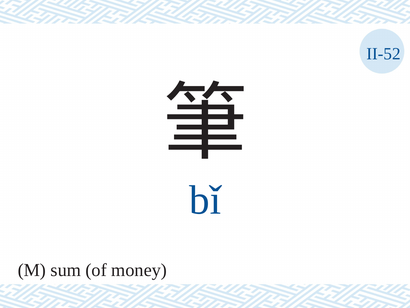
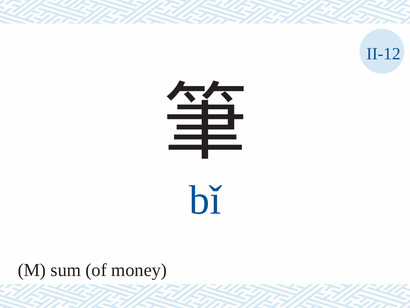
II-52: II-52 -> II-12
